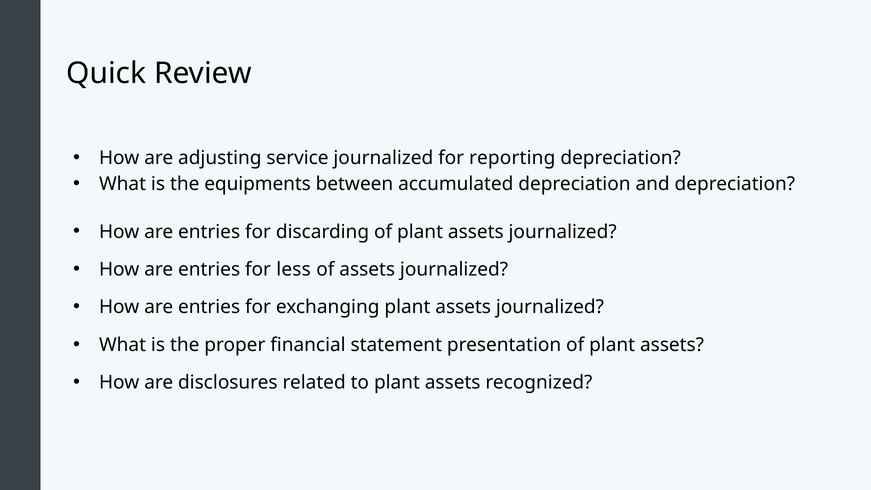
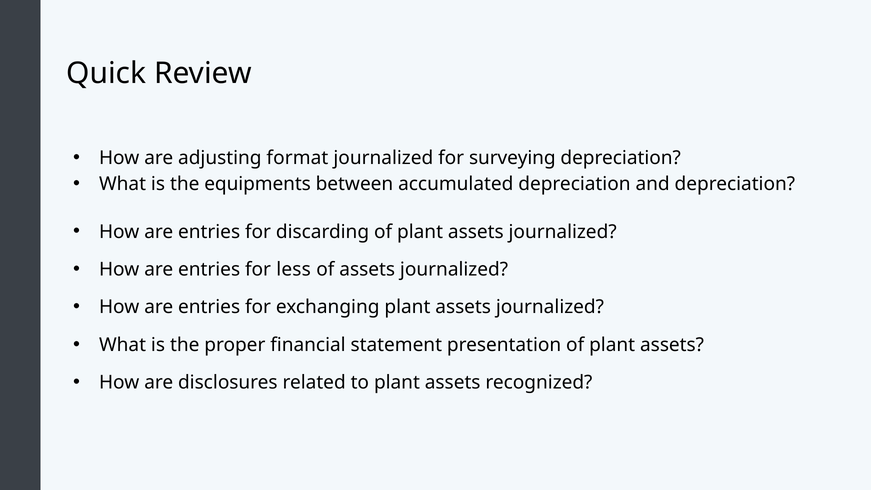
service: service -> format
reporting: reporting -> surveying
